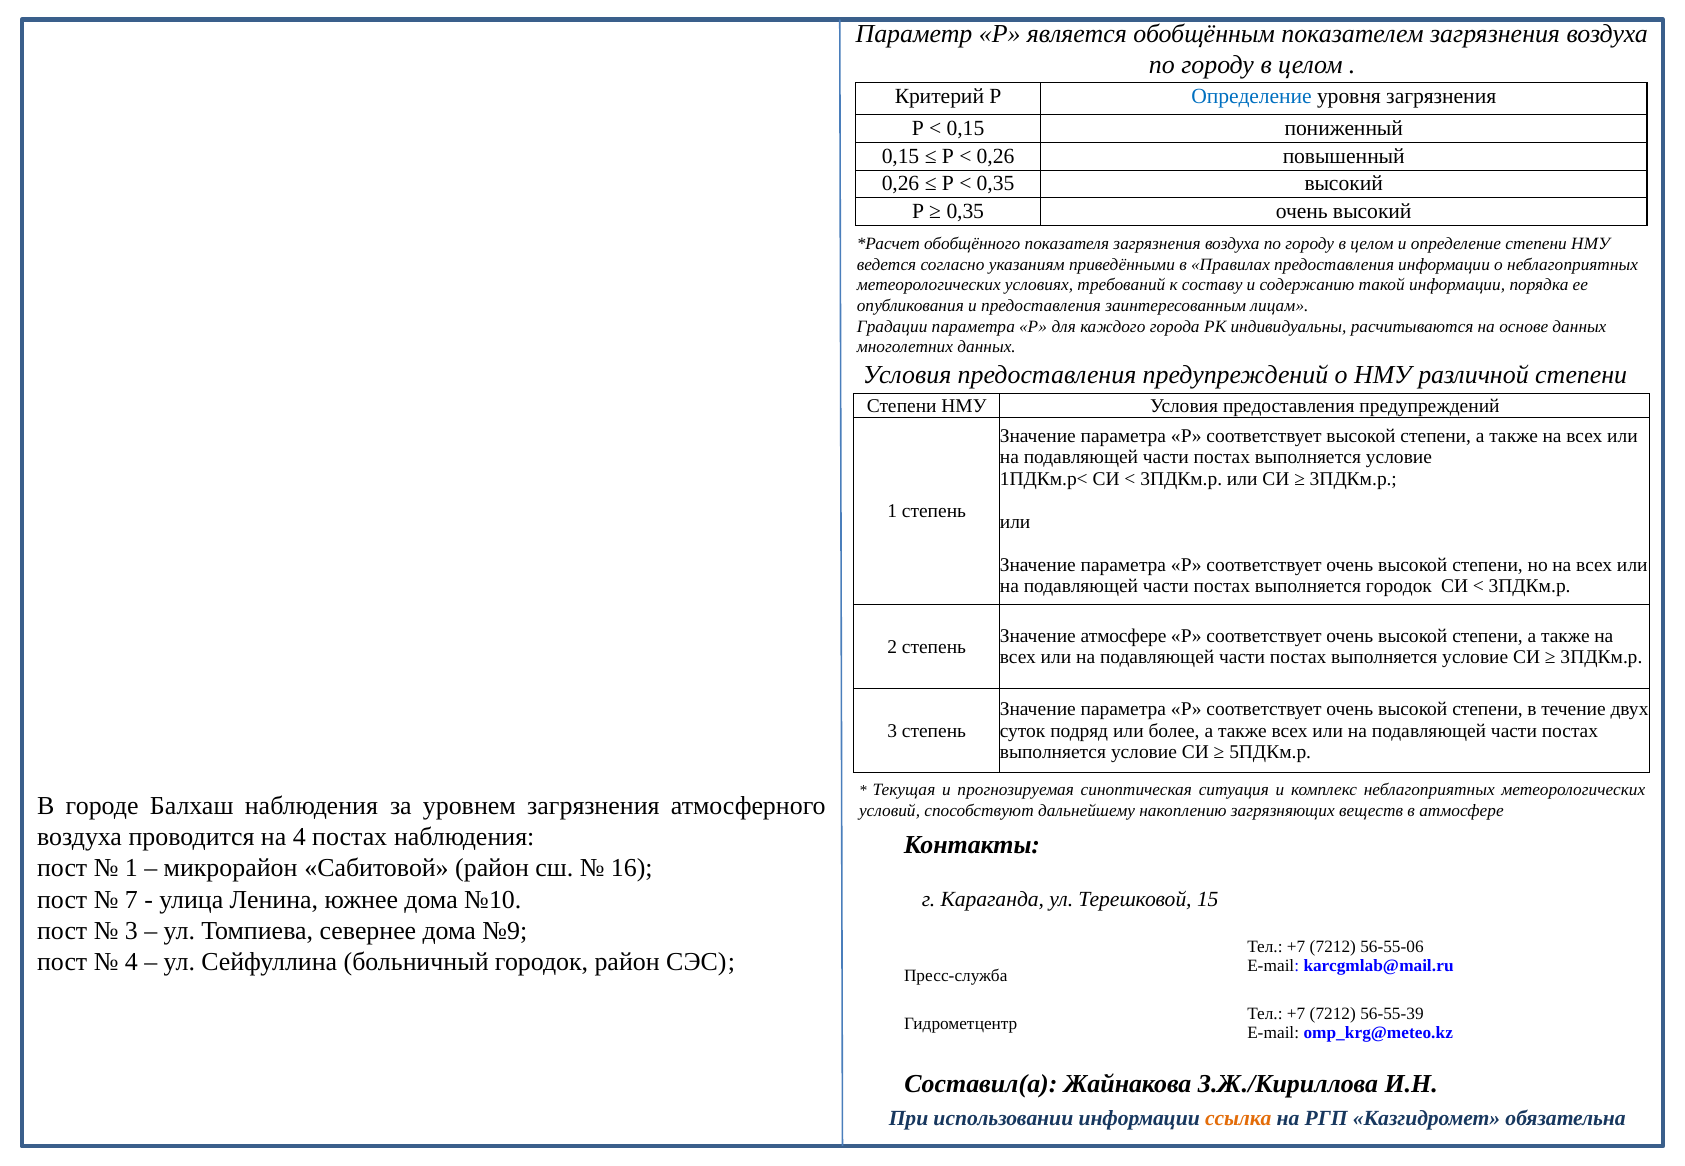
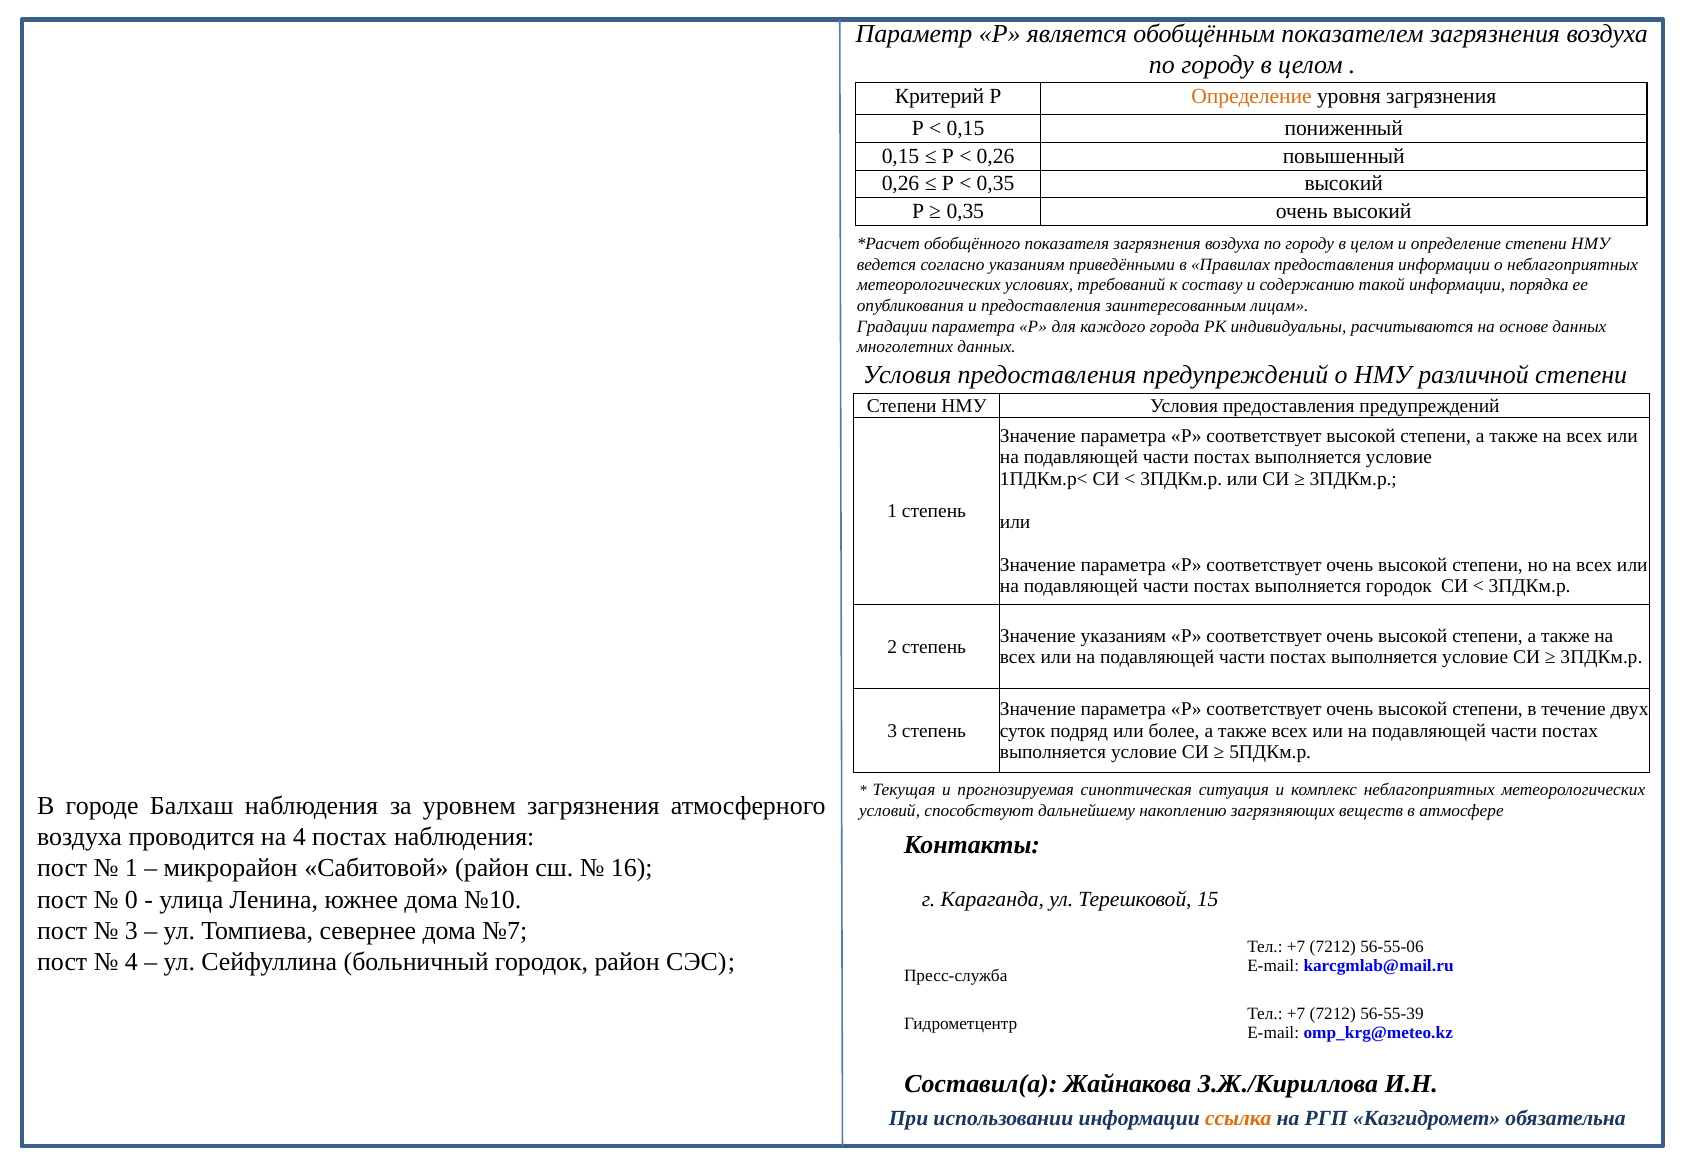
Определение at (1252, 97) colour: blue -> orange
Значение атмосфере: атмосфере -> указаниям
7: 7 -> 0
№9: №9 -> №7
